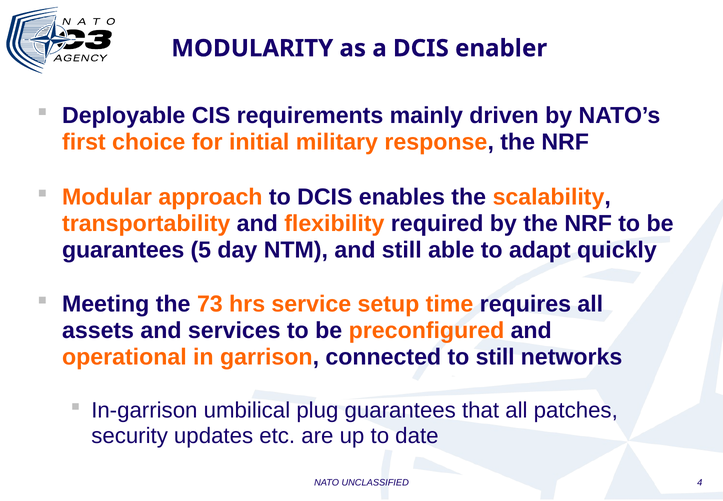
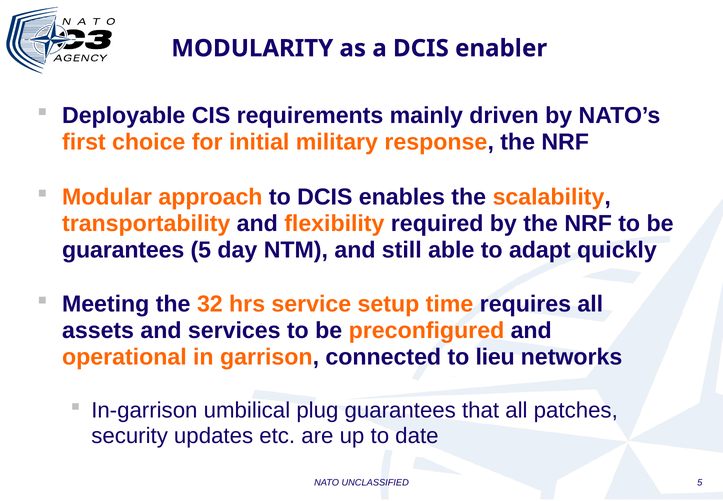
73: 73 -> 32
to still: still -> lieu
UNCLASSIFIED 4: 4 -> 5
